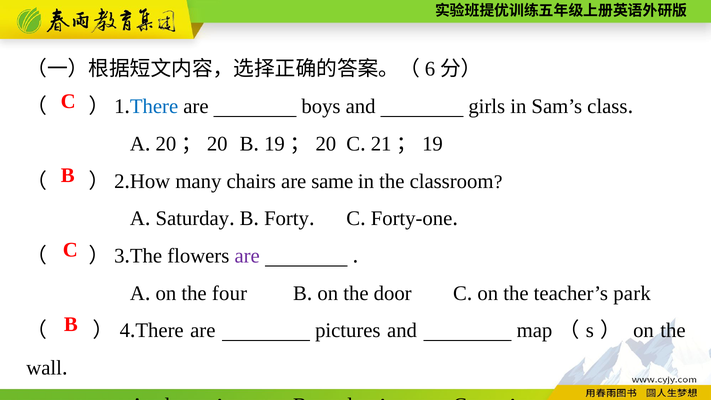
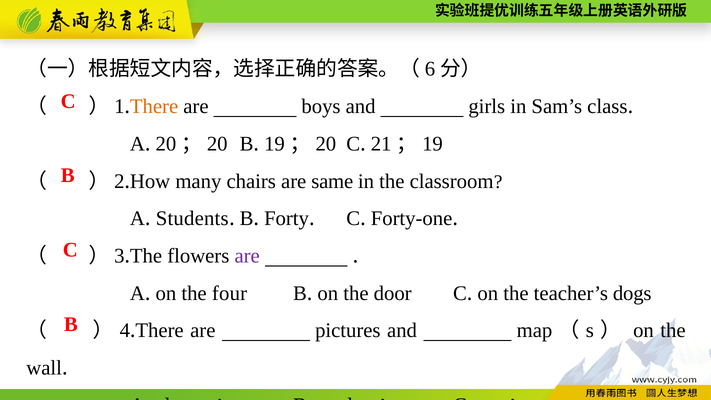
There at (154, 106) colour: blue -> orange
Saturday: Saturday -> Students
park: park -> dogs
